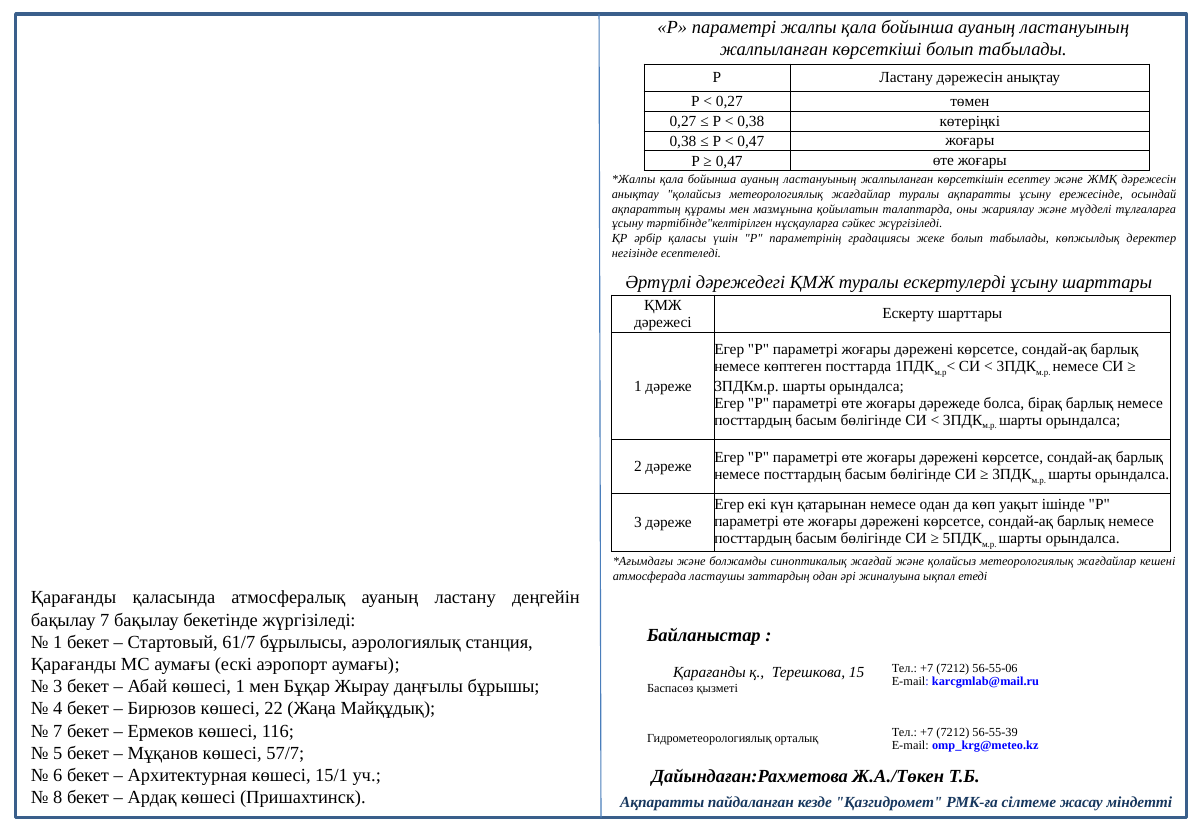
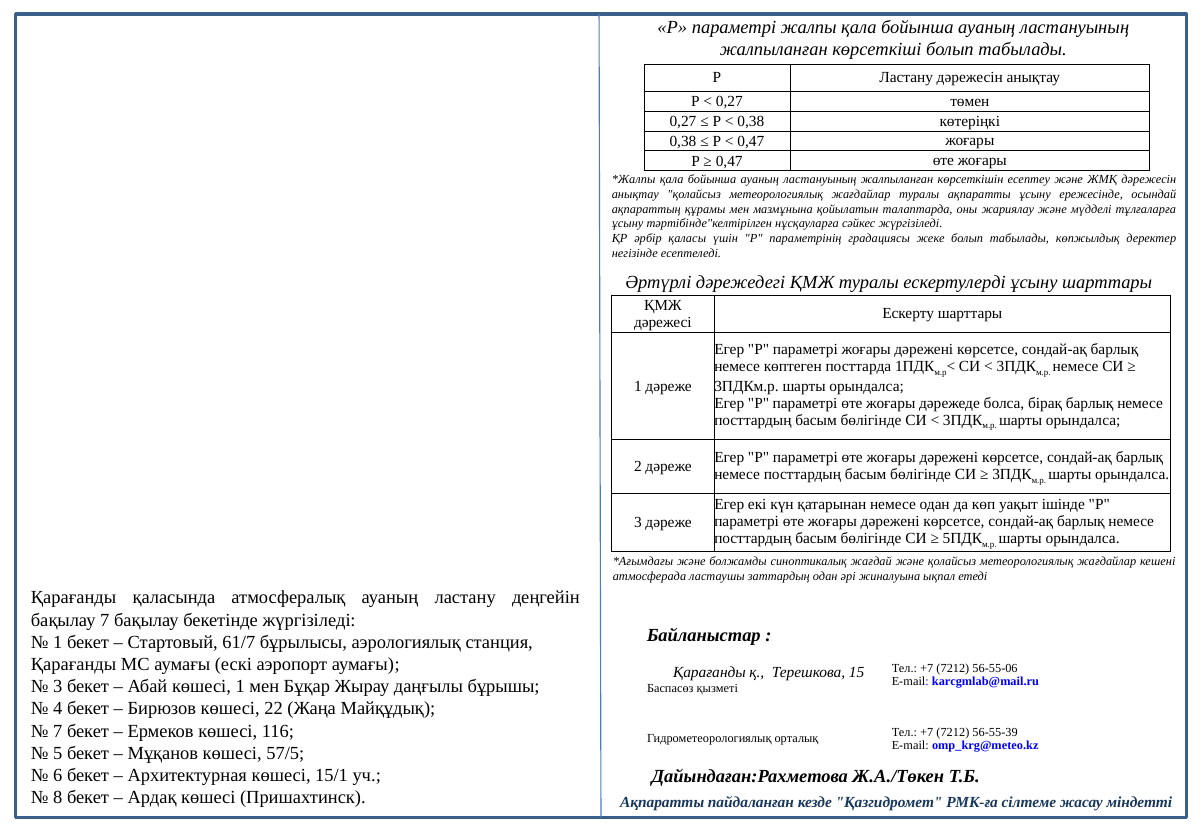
57/7: 57/7 -> 57/5
